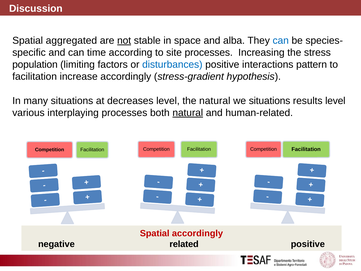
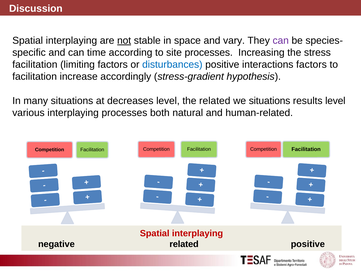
aggregated at (71, 40): aggregated -> interplaying
alba: alba -> vary
can at (281, 40) colour: blue -> purple
population at (35, 65): population -> facilitation
interactions pattern: pattern -> factors
the natural: natural -> related
natural at (188, 113) underline: present -> none
accordingly at (197, 233): accordingly -> interplaying
